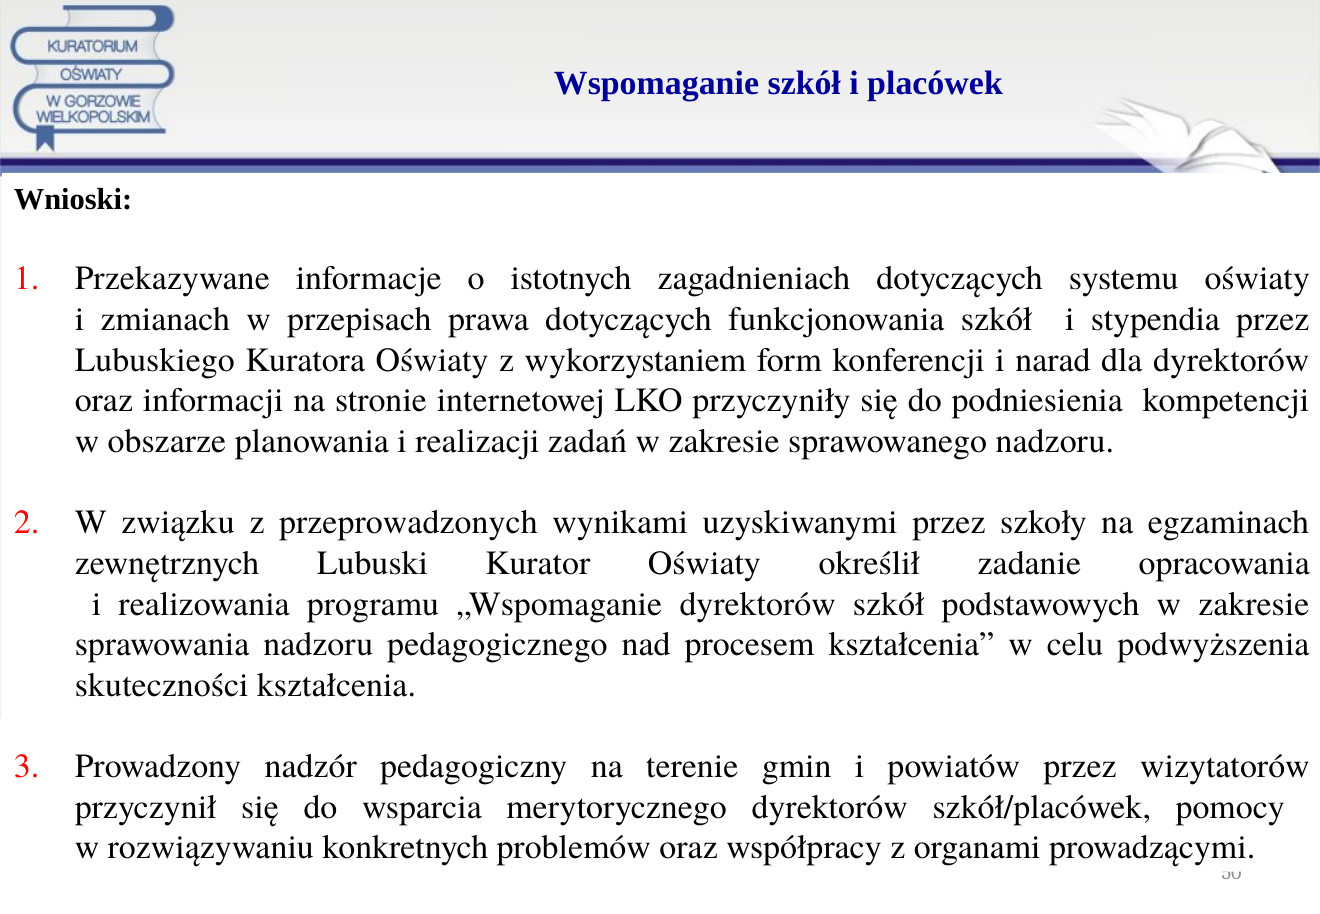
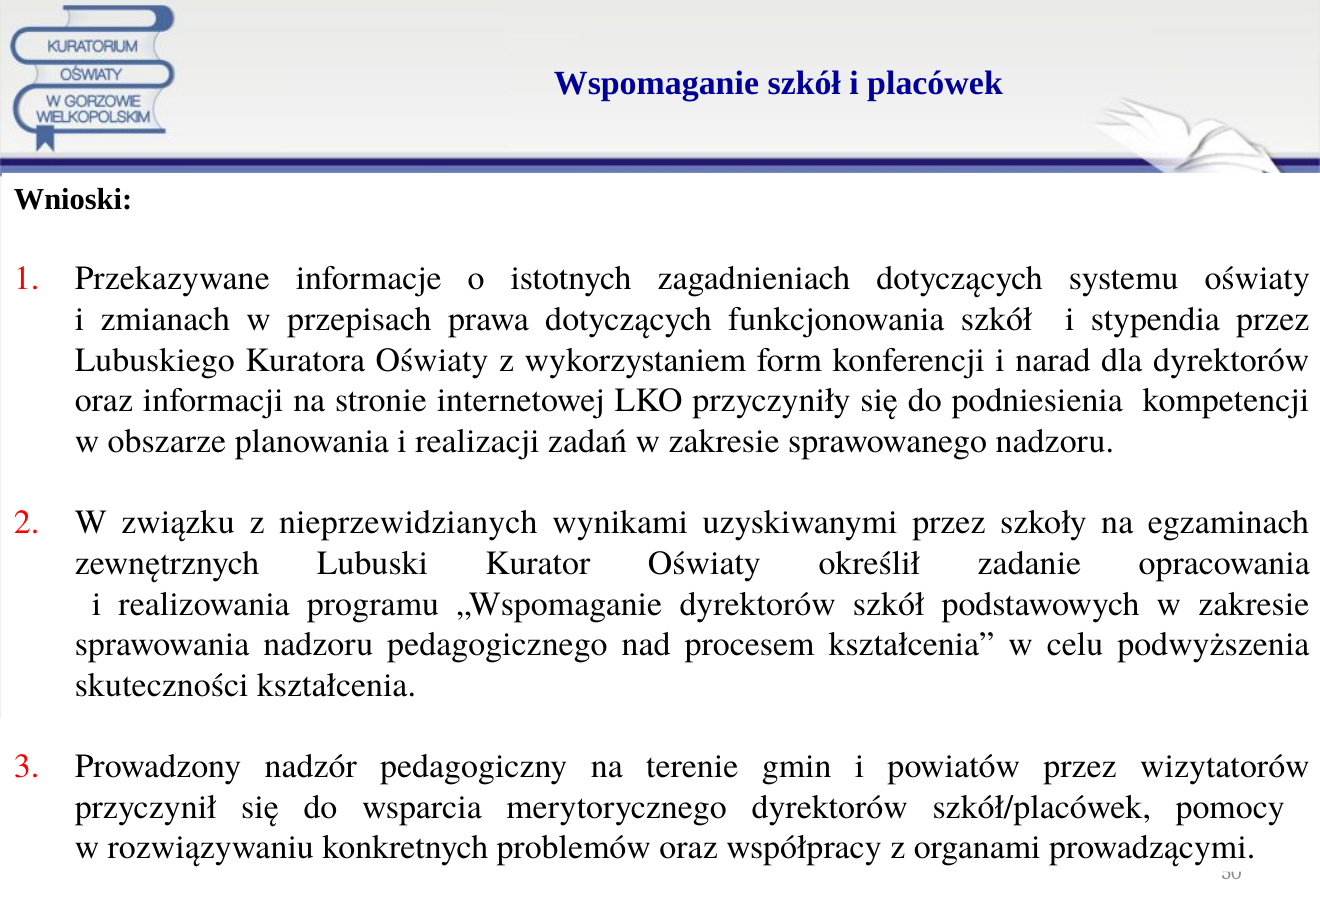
przeprowadzonych: przeprowadzonych -> nieprzewidzianych
